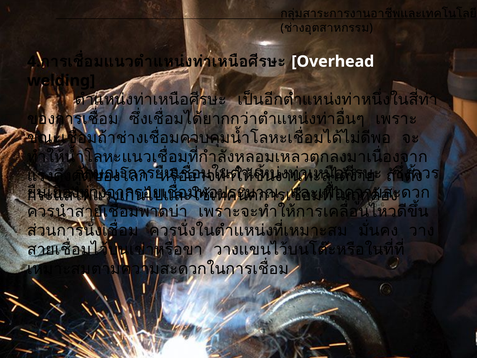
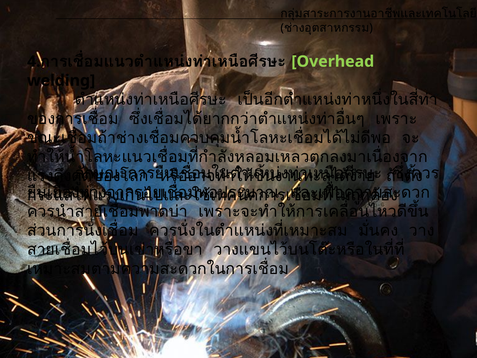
Overhead colour: white -> light green
